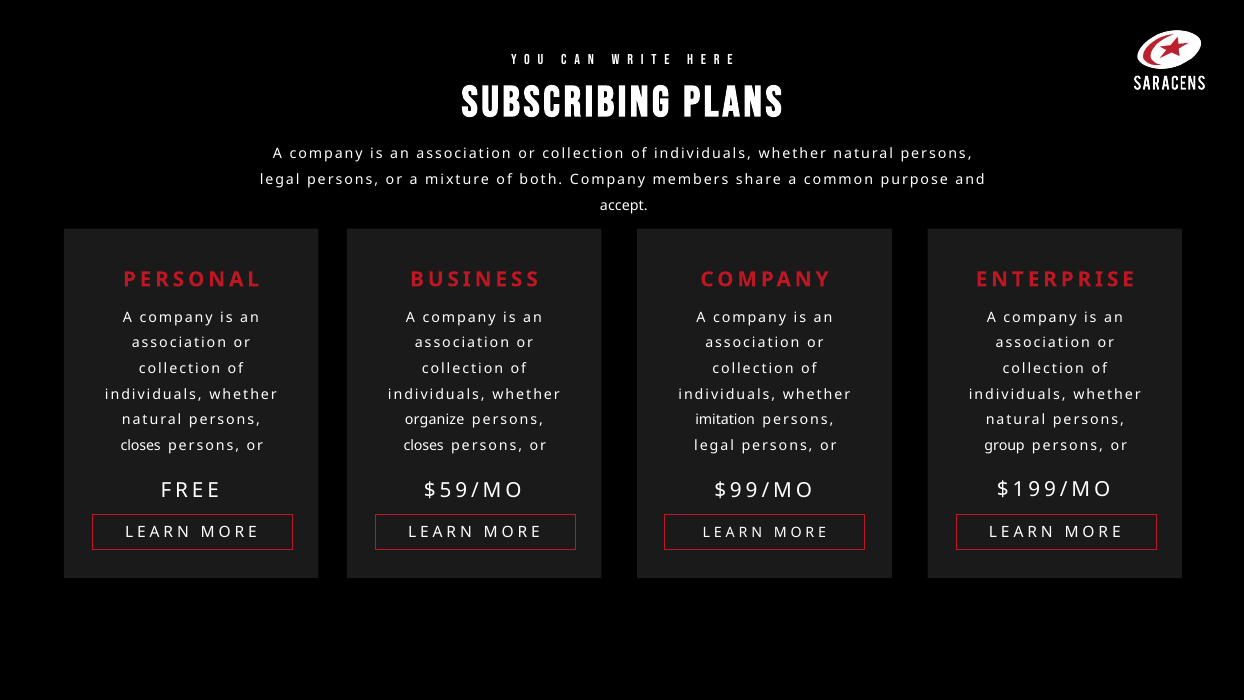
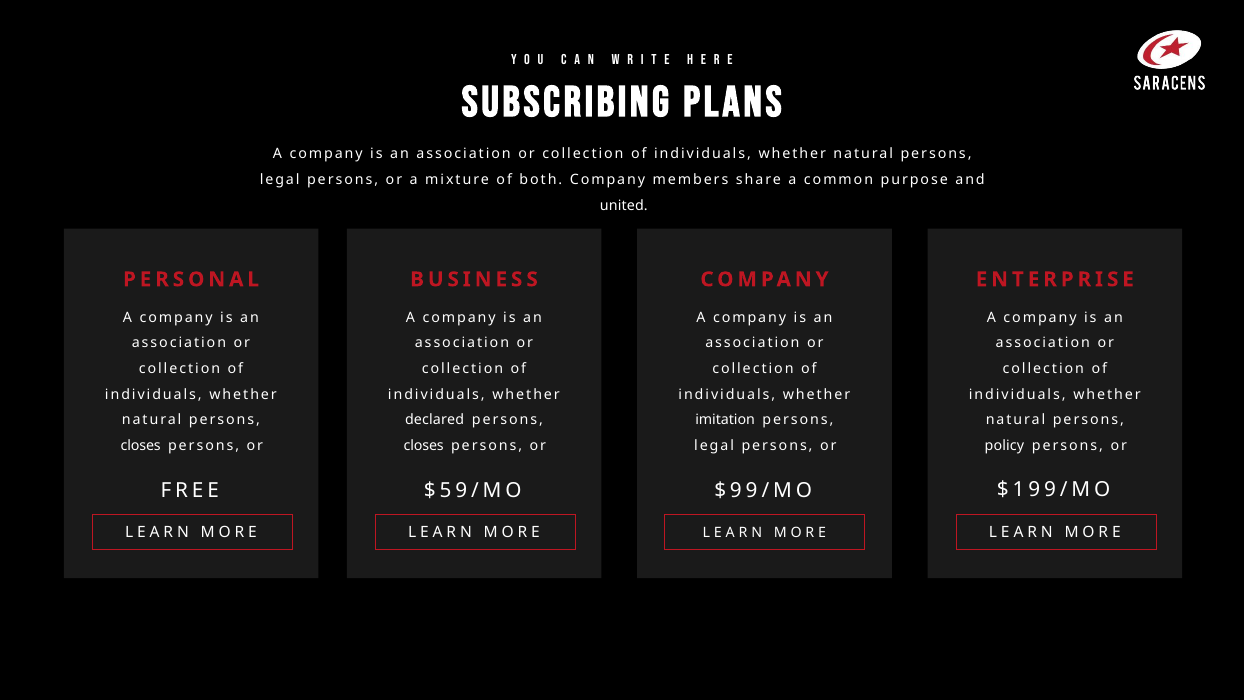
accept: accept -> united
organize: organize -> declared
group: group -> policy
